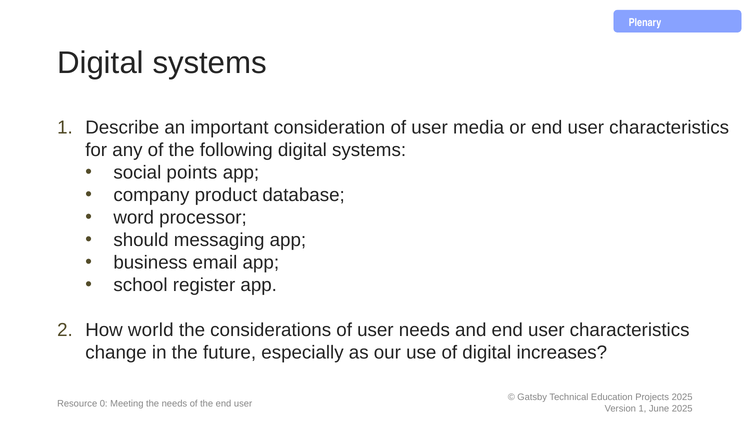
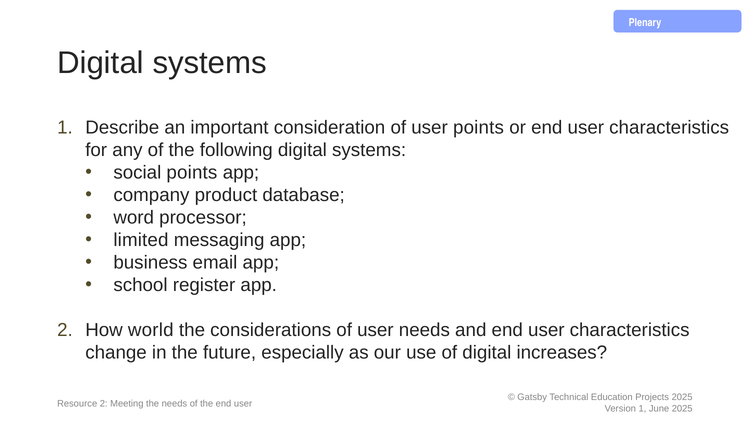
user media: media -> points
should: should -> limited
Resource 0: 0 -> 2
